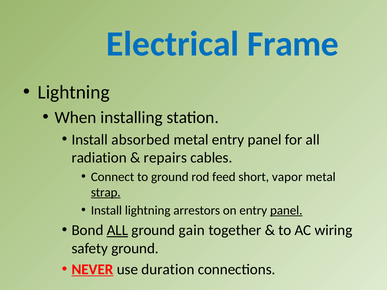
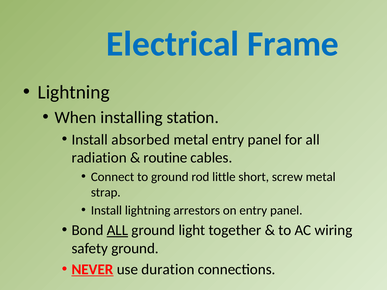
repairs: repairs -> routine
feed: feed -> little
vapor: vapor -> screw
strap underline: present -> none
panel at (286, 211) underline: present -> none
gain: gain -> light
